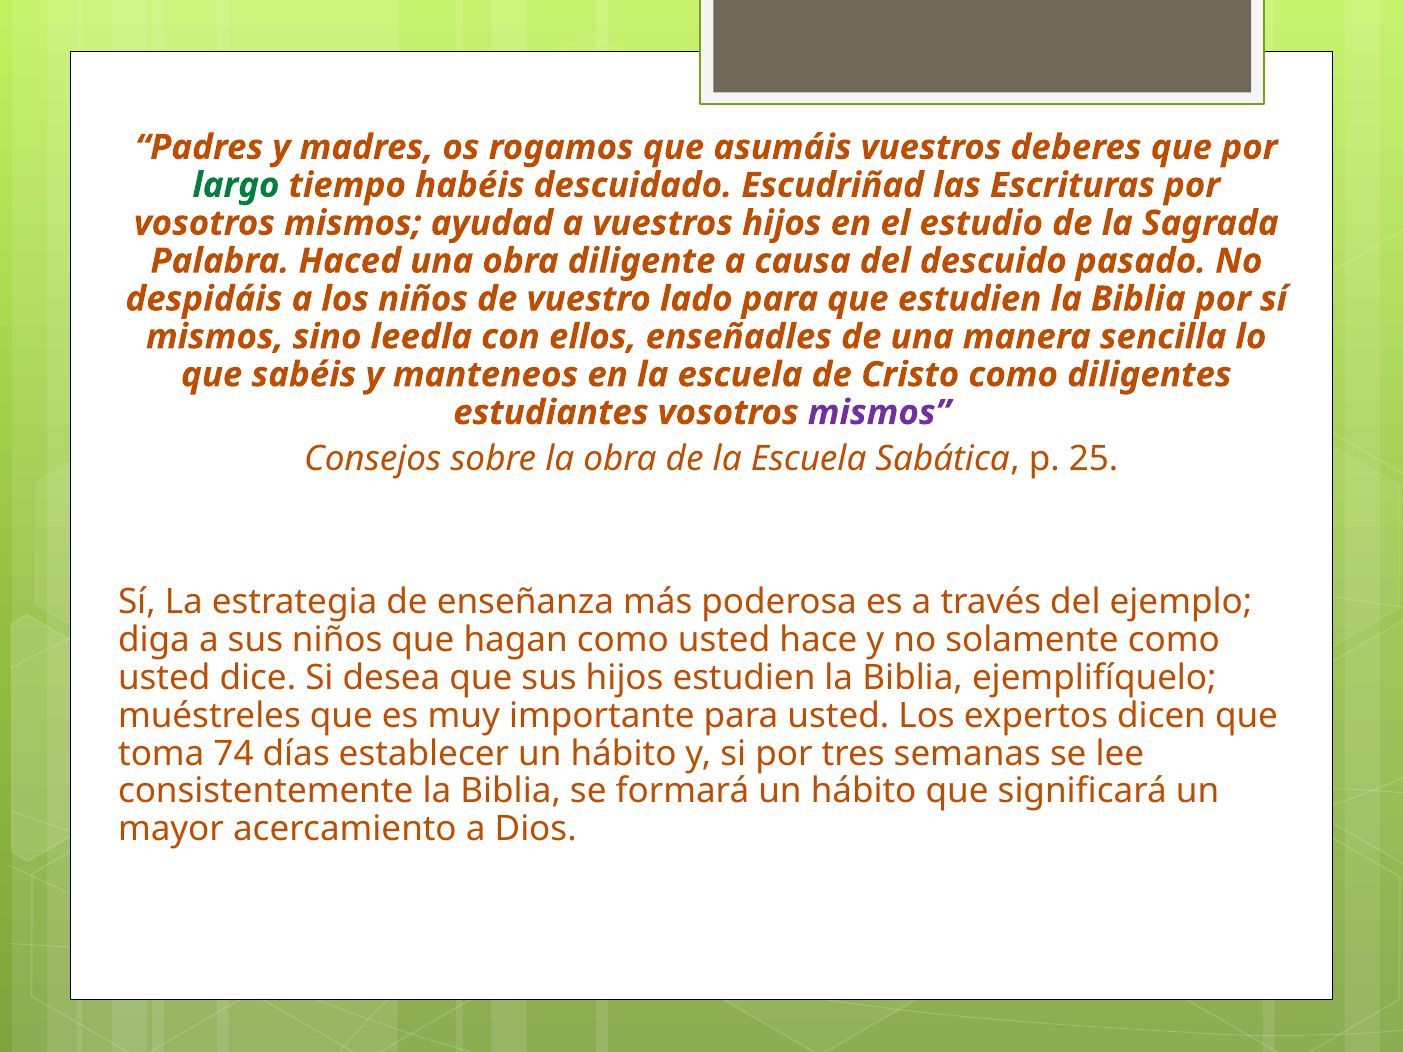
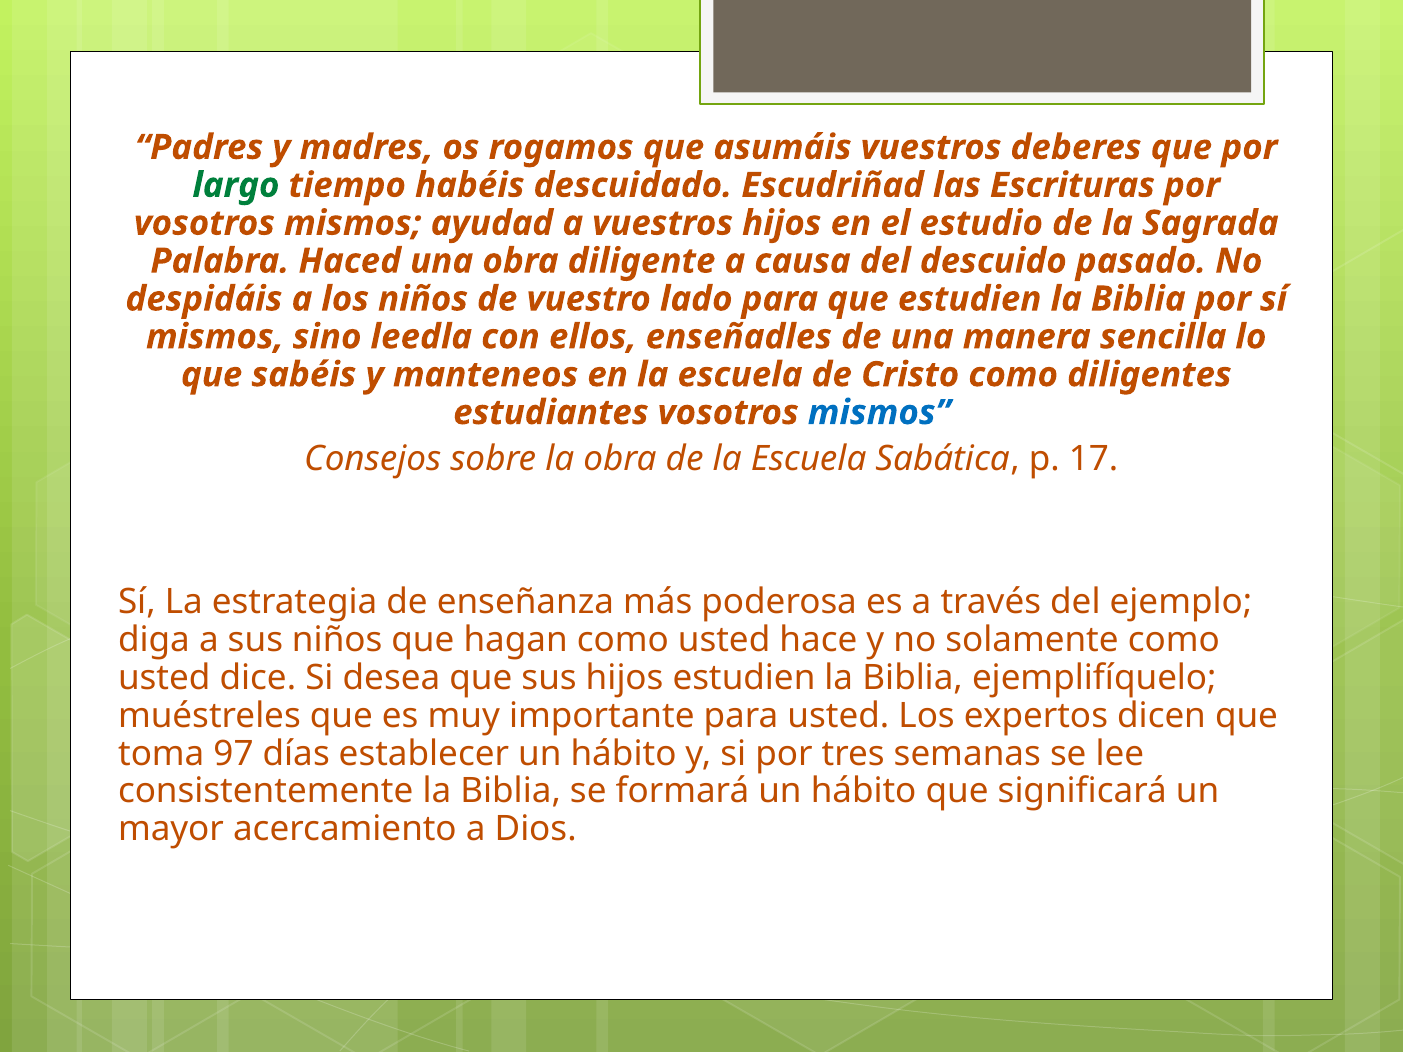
mismos at (879, 413) colour: purple -> blue
25: 25 -> 17
74: 74 -> 97
